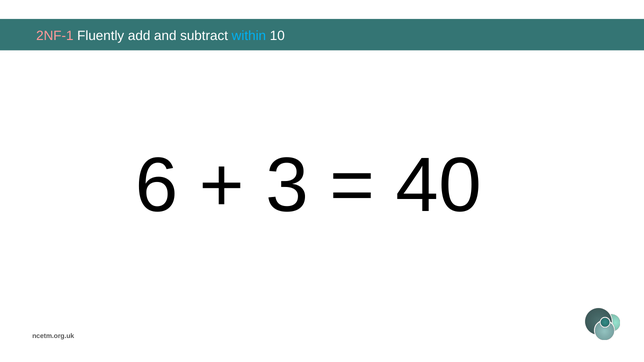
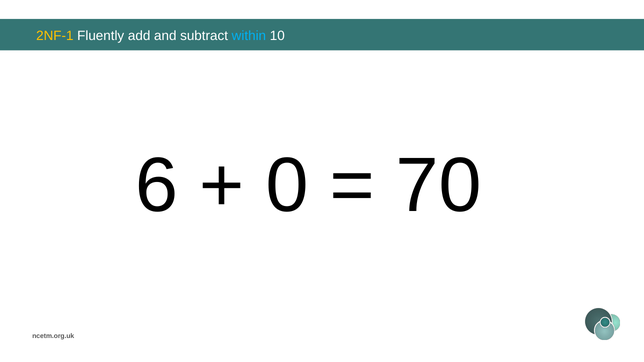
2NF-1 colour: pink -> yellow
3: 3 -> 0
40: 40 -> 70
